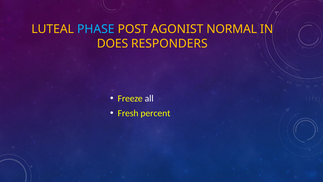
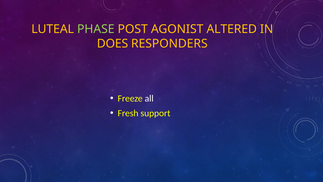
PHASE colour: light blue -> light green
NORMAL: NORMAL -> ALTERED
percent: percent -> support
